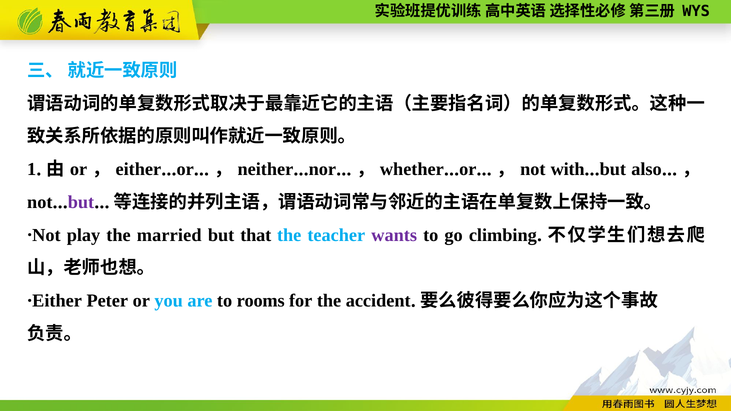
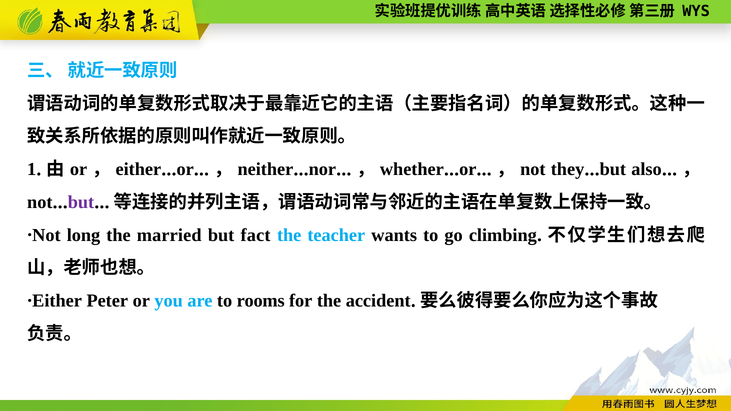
with: with -> they
play: play -> long
that: that -> fact
wants colour: purple -> black
